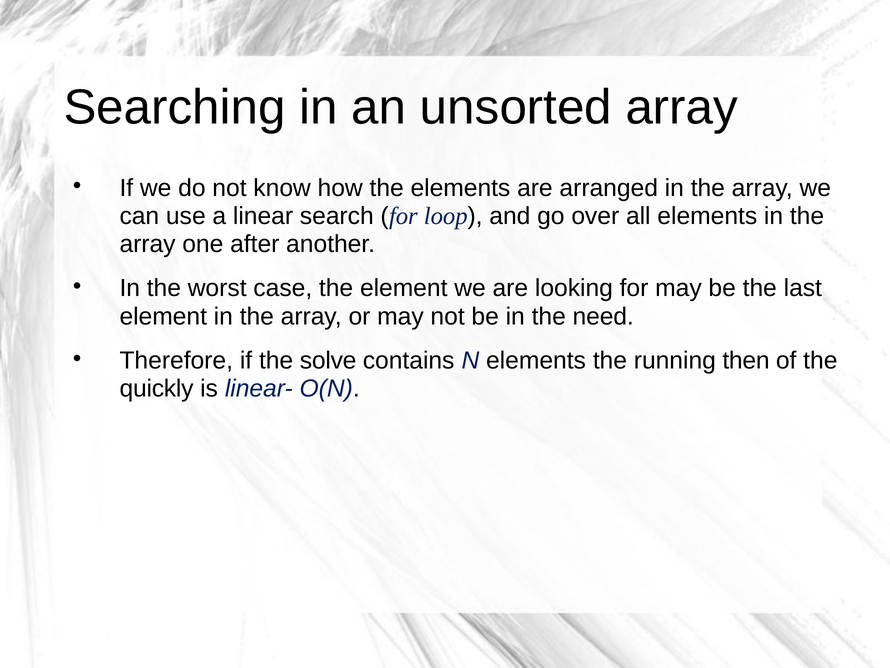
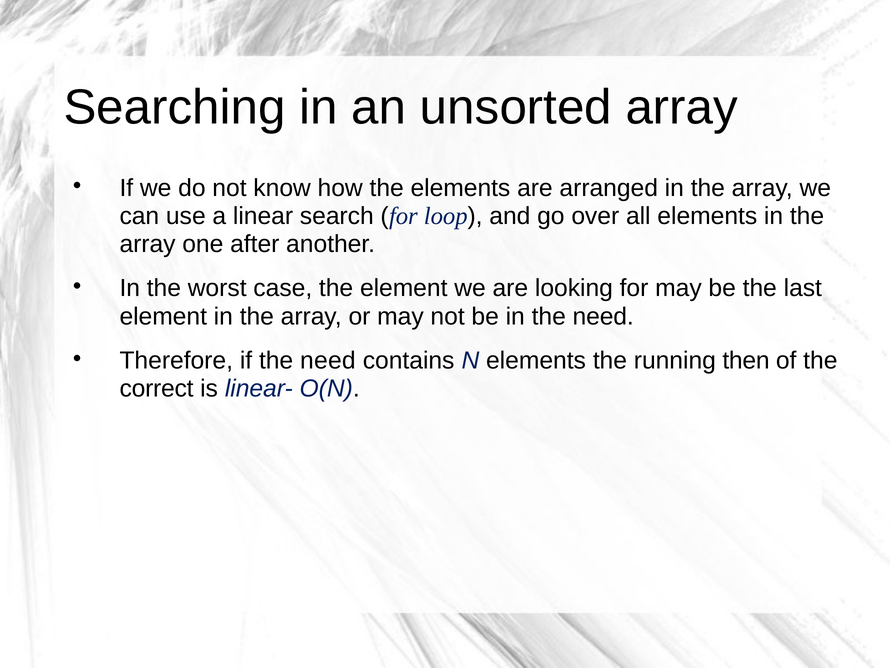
if the solve: solve -> need
quickly: quickly -> correct
